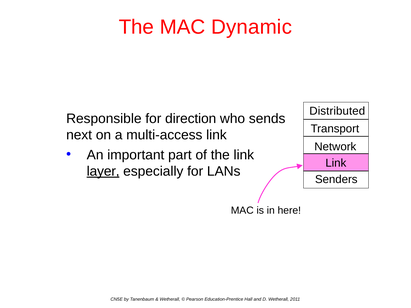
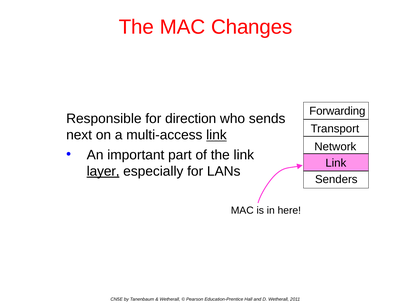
Dynamic: Dynamic -> Changes
Distributed: Distributed -> Forwarding
link at (216, 135) underline: none -> present
